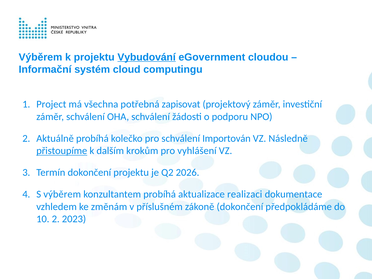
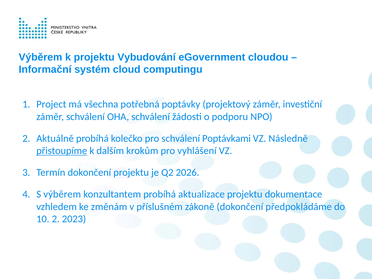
Vybudování underline: present -> none
zapisovat: zapisovat -> poptávky
Importován: Importován -> Poptávkami
aktualizace realizaci: realizaci -> projektu
